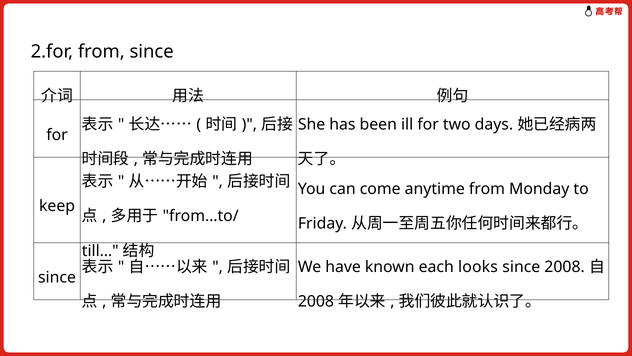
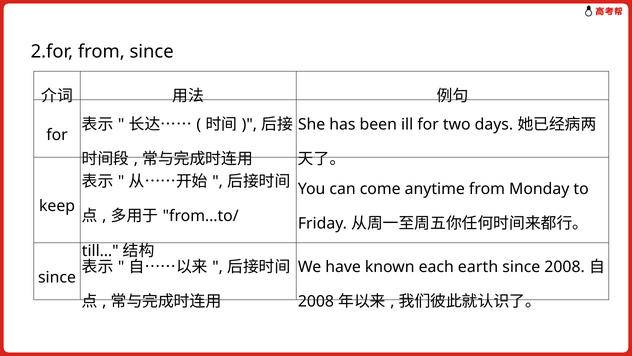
looks: looks -> earth
